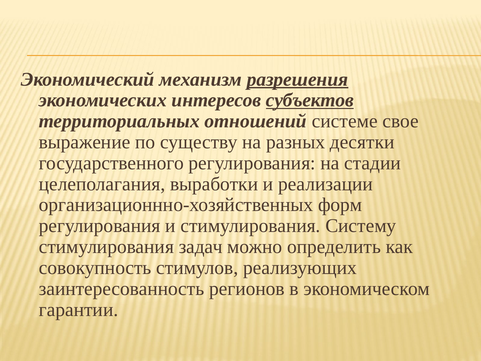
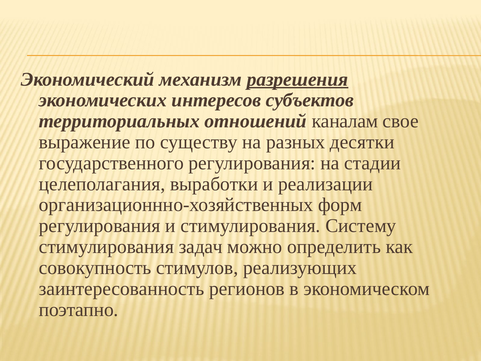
субъектов underline: present -> none
системе: системе -> каналам
гарантии: гарантии -> поэтапно
